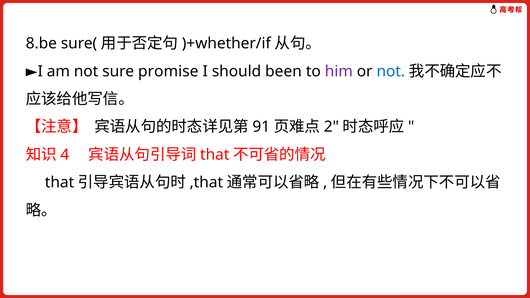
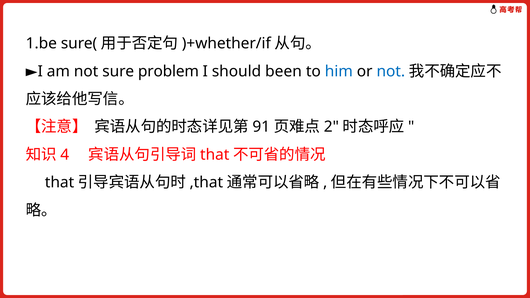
8.be: 8.be -> 1.be
promise: promise -> problem
him colour: purple -> blue
